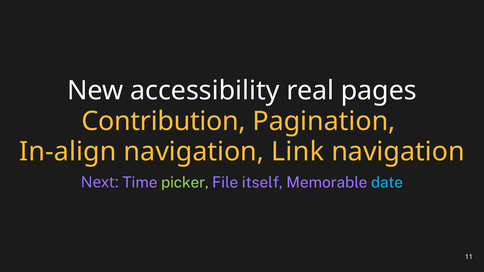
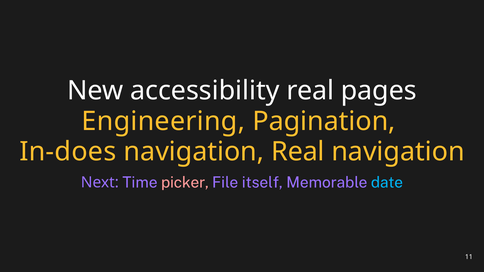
Contribution: Contribution -> Engineering
In-align: In-align -> In-does
navigation Link: Link -> Real
picker colour: light green -> pink
